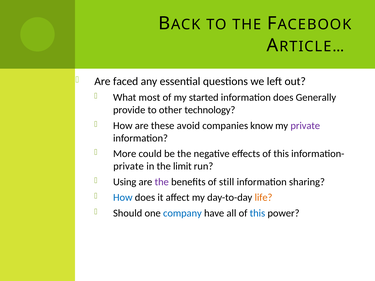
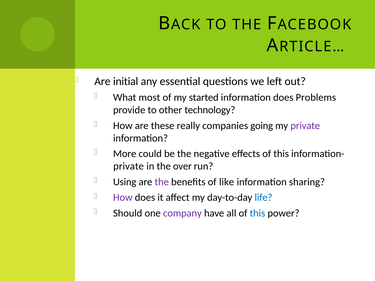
faced: faced -> initial
Generally: Generally -> Problems
avoid: avoid -> really
know: know -> going
limit: limit -> over
still: still -> like
How at (123, 198) colour: blue -> purple
life colour: orange -> blue
company colour: blue -> purple
